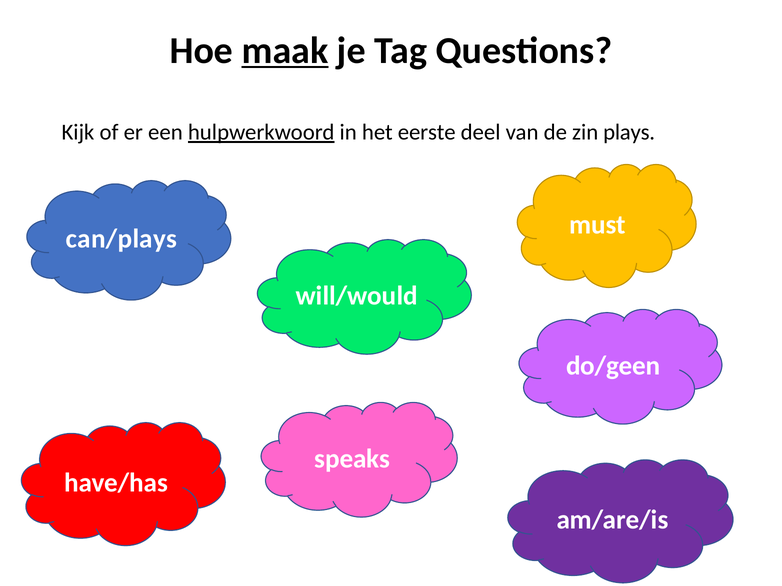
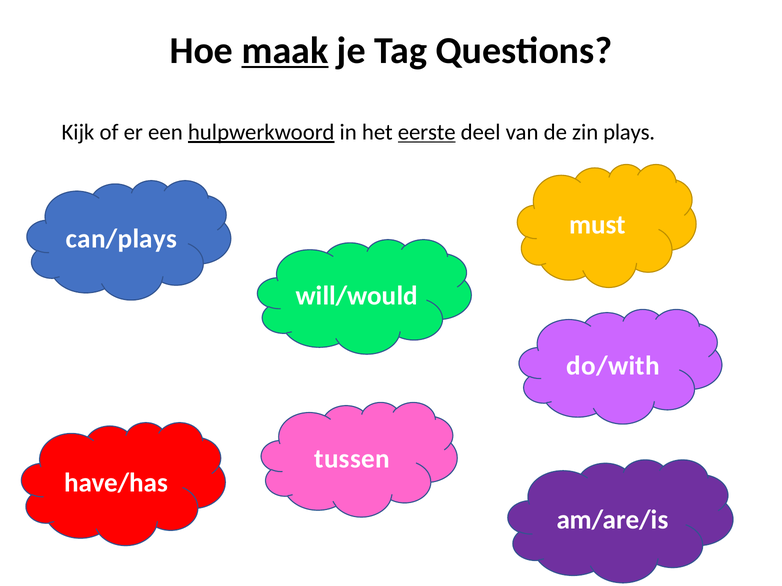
eerste underline: none -> present
do/geen: do/geen -> do/with
speaks: speaks -> tussen
